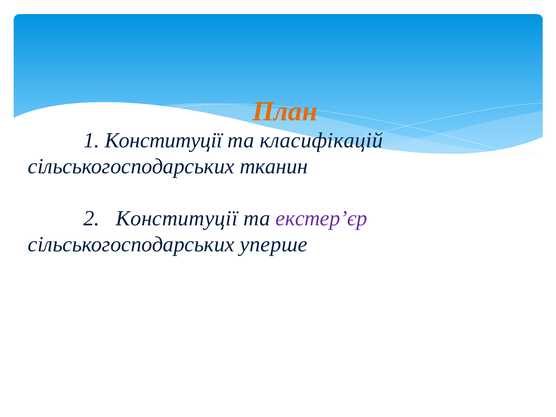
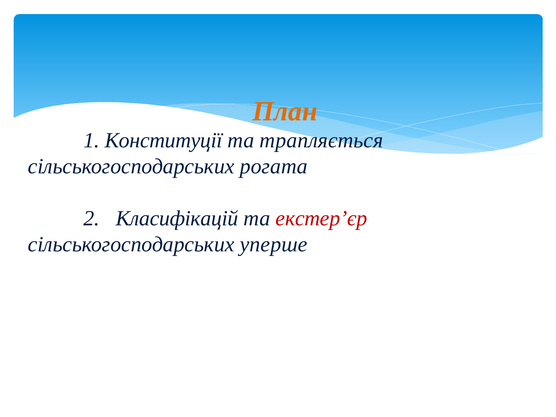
класифікацій: класифікацій -> трапляється
тканин: тканин -> рогата
2 Конституції: Конституції -> Класифікацій
екстер’єр colour: purple -> red
